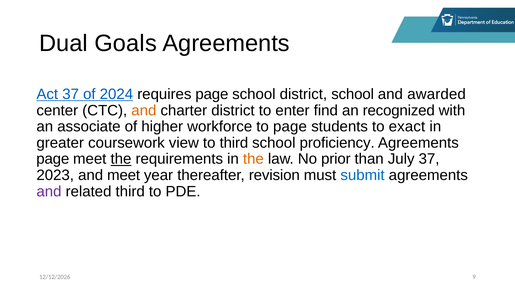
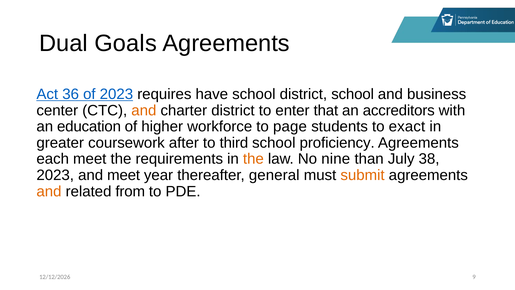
37 at (71, 94): 37 -> 36
of 2024: 2024 -> 2023
requires page: page -> have
awarded: awarded -> business
find: find -> that
recognized: recognized -> accreditors
associate: associate -> education
view: view -> after
page at (53, 159): page -> each
the at (121, 159) underline: present -> none
prior: prior -> nine
July 37: 37 -> 38
revision: revision -> general
submit colour: blue -> orange
and at (49, 191) colour: purple -> orange
related third: third -> from
